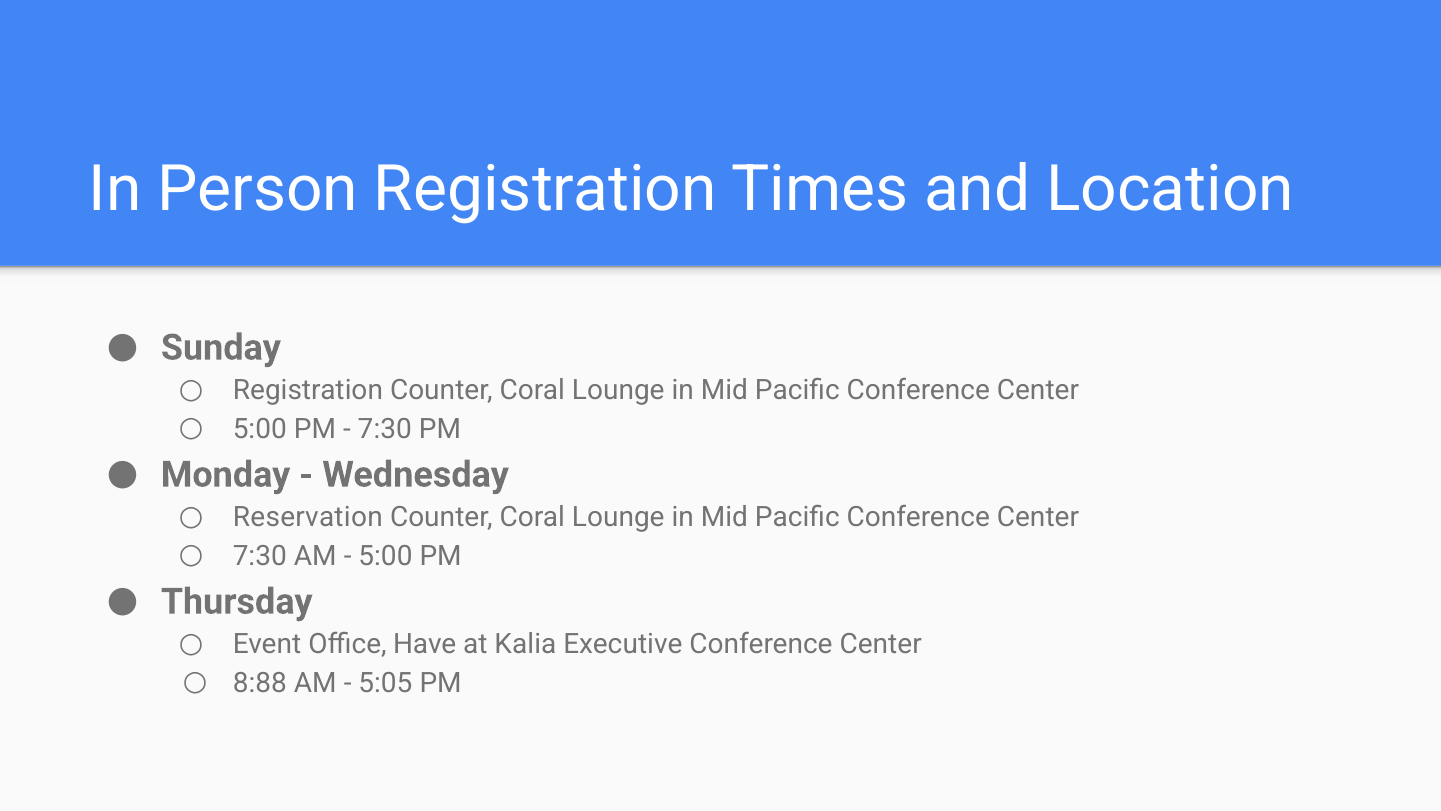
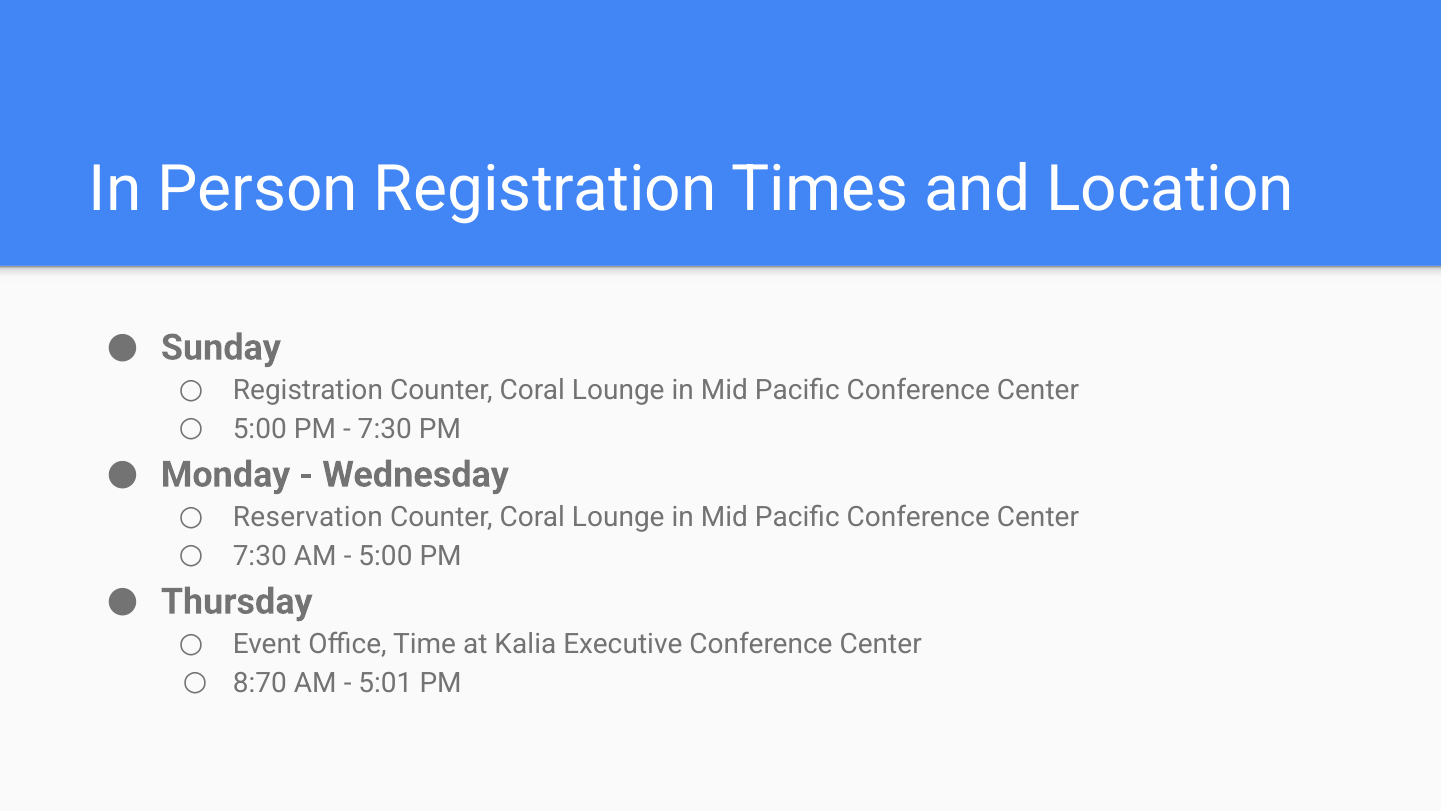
Have: Have -> Time
8:88: 8:88 -> 8:70
5:05: 5:05 -> 5:01
